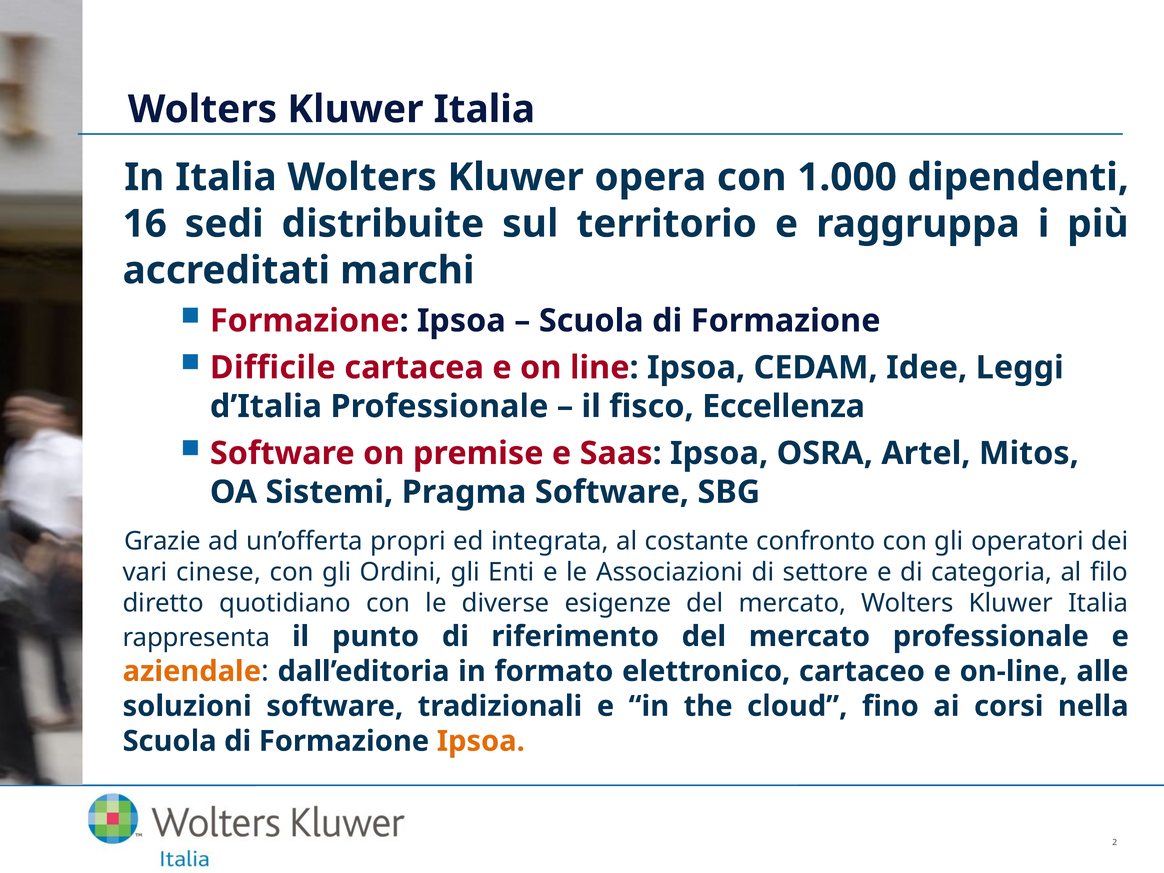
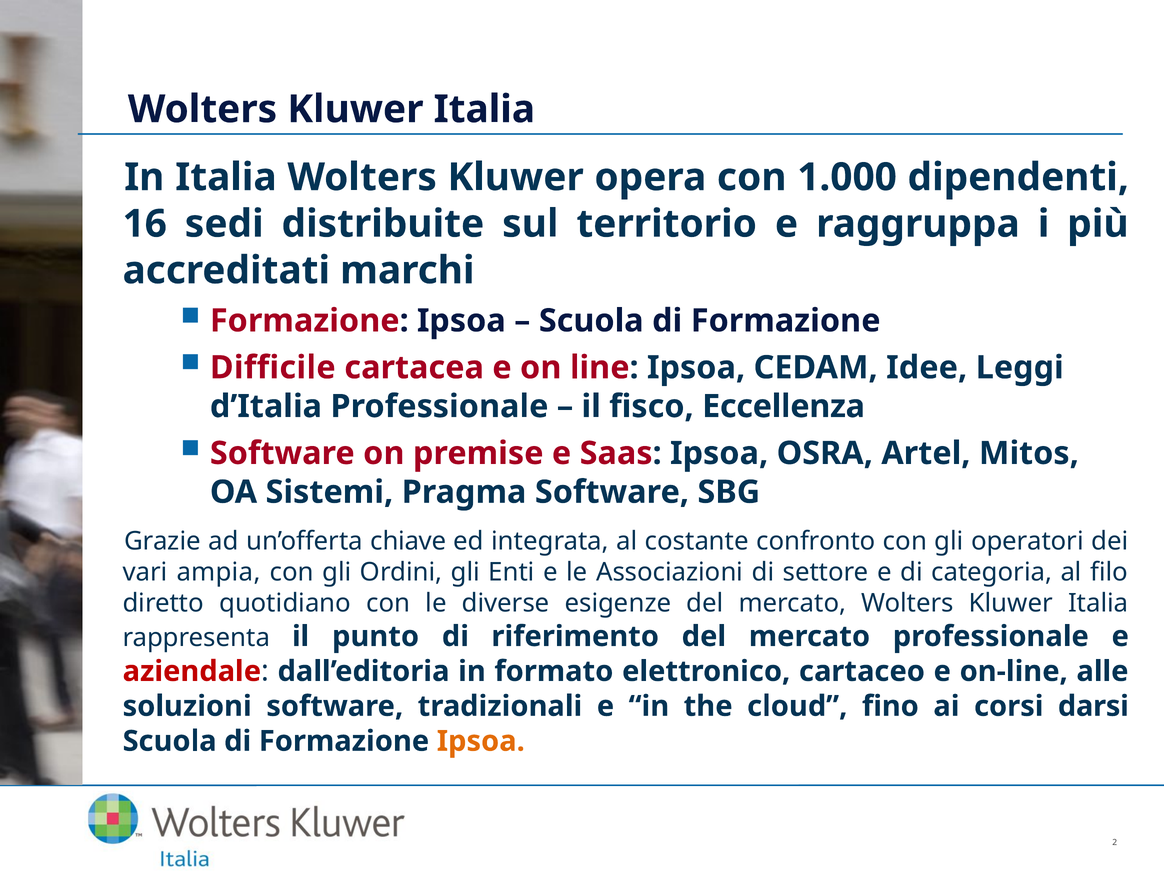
propri: propri -> chiave
cinese: cinese -> ampia
aziendale colour: orange -> red
nella: nella -> darsi
